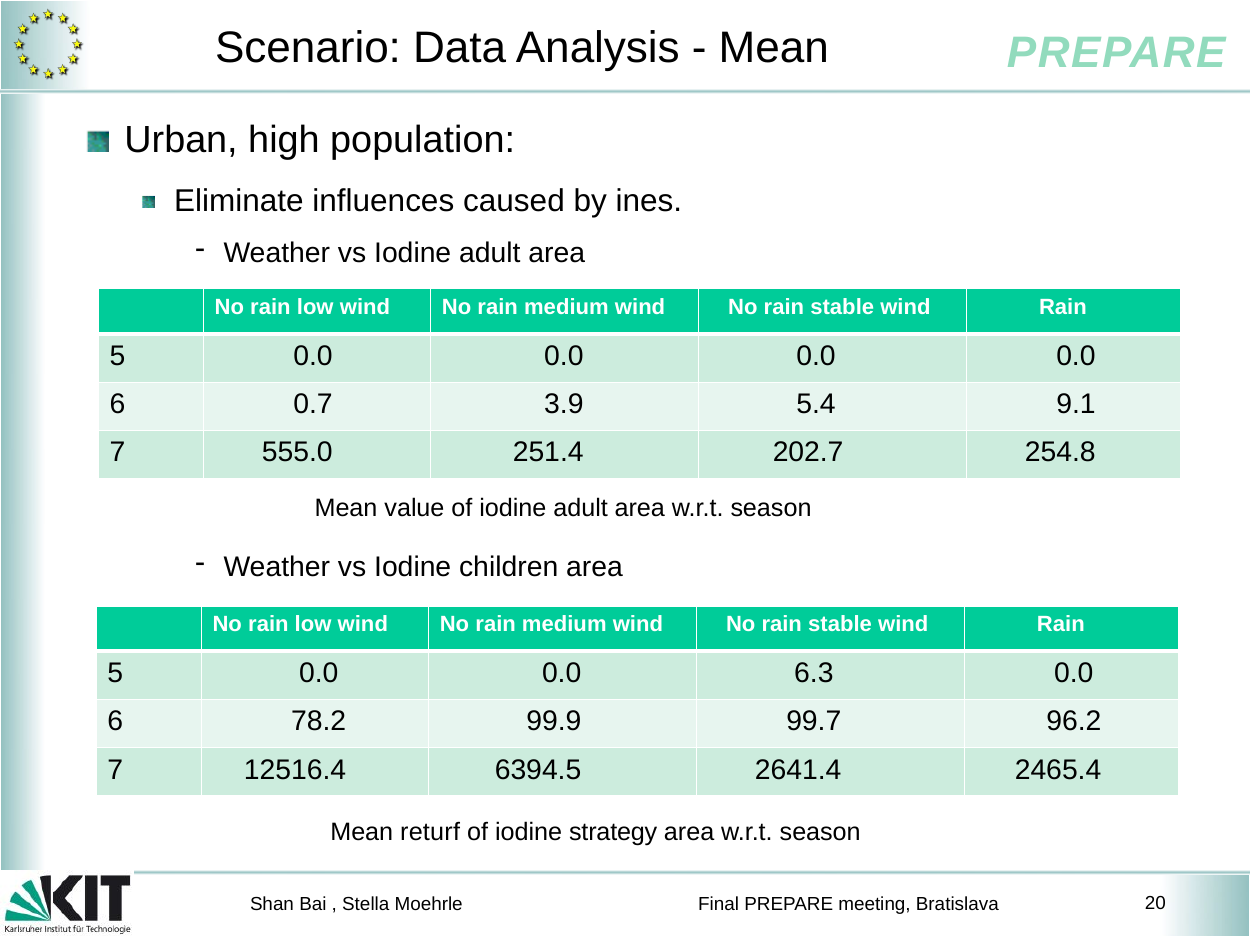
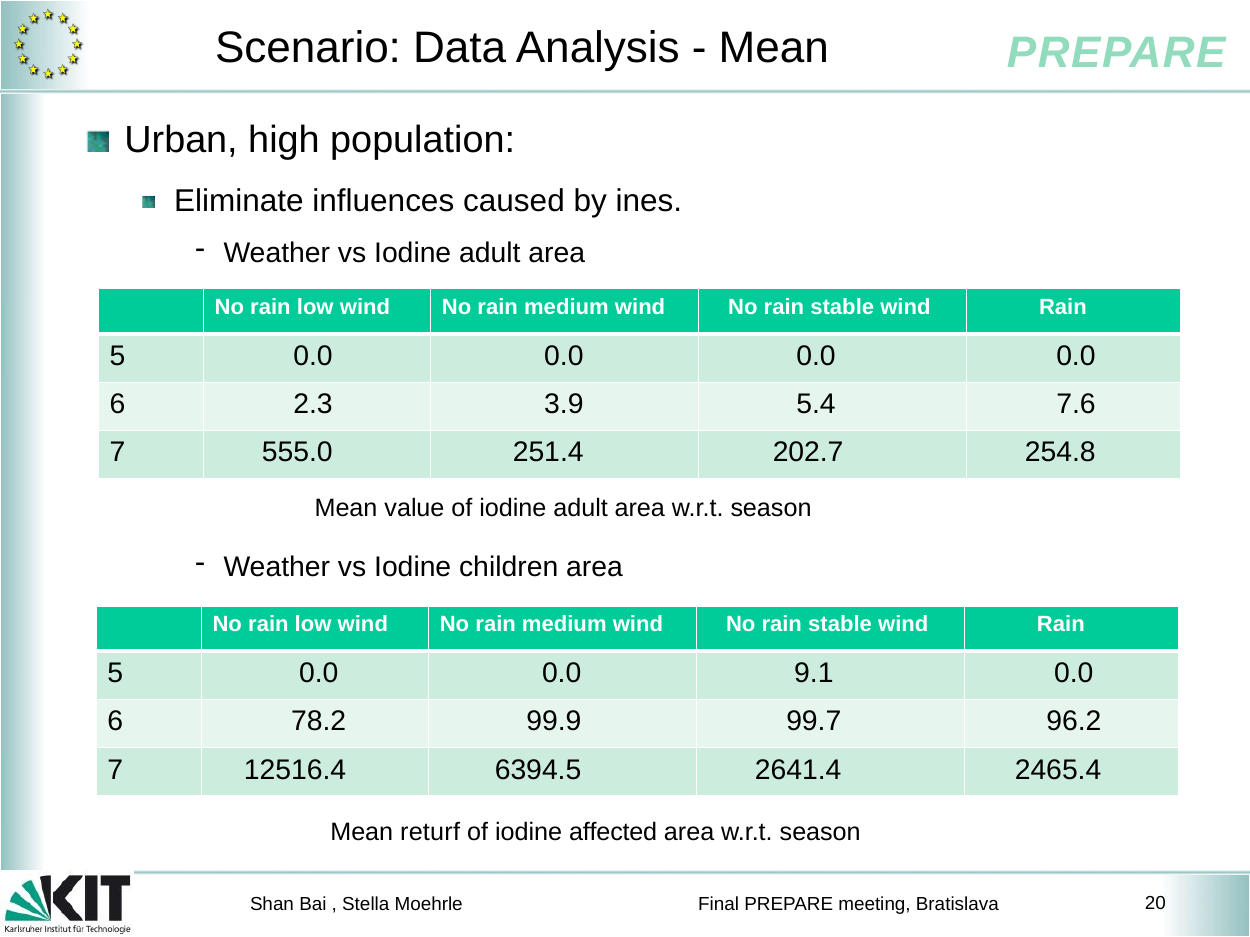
0.7: 0.7 -> 2.3
9.1: 9.1 -> 7.6
6.3: 6.3 -> 9.1
strategy: strategy -> affected
